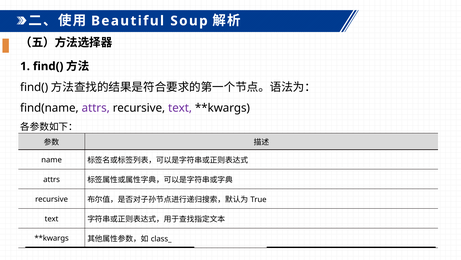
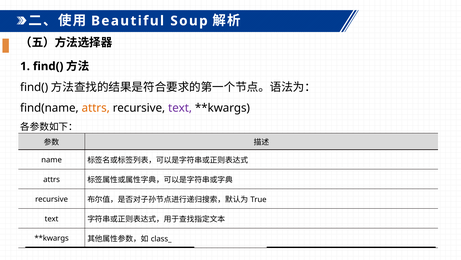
attrs at (96, 108) colour: purple -> orange
